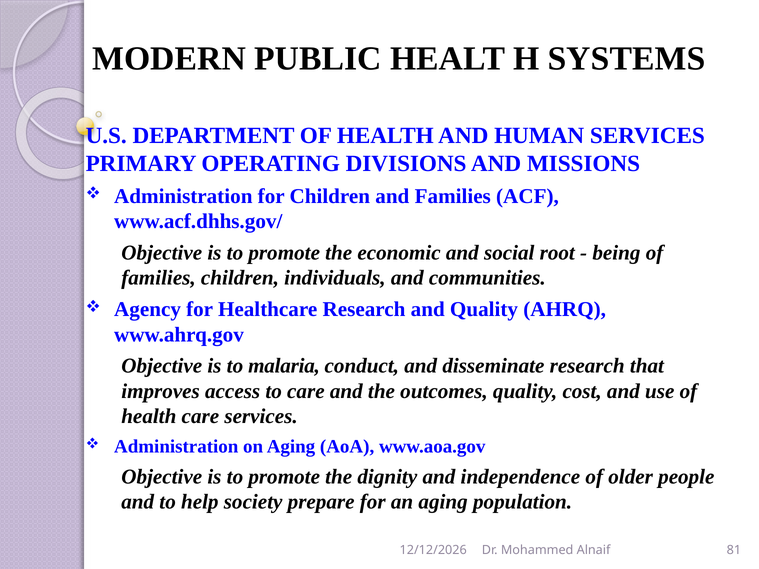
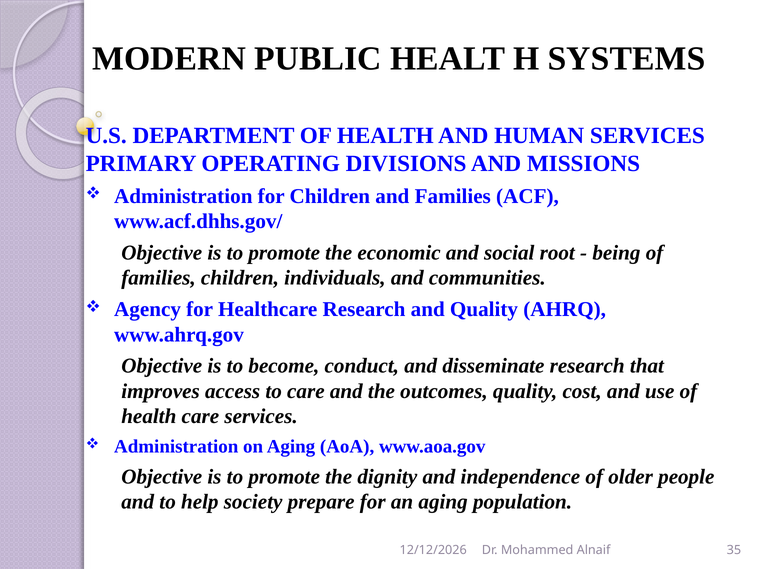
malaria: malaria -> become
81: 81 -> 35
